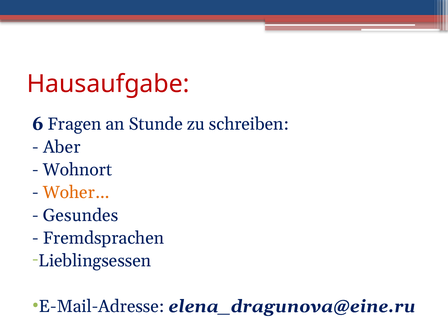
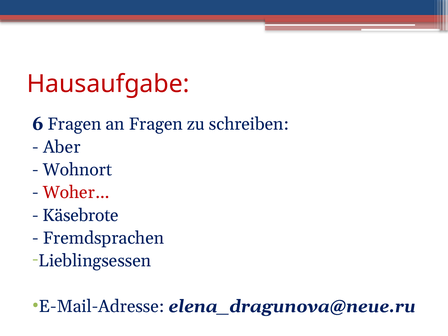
an Stunde: Stunde -> Fragen
Woher… colour: orange -> red
Gesundes: Gesundes -> Käsebrote
elena_dragunova@eine.ru: elena_dragunova@eine.ru -> elena_dragunova@neue.ru
